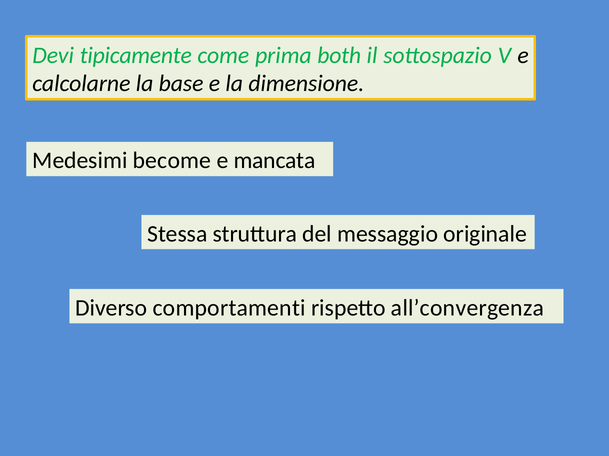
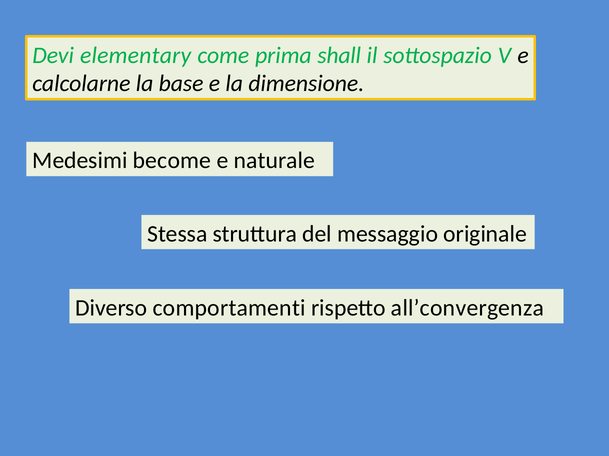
tipicamente: tipicamente -> elementary
both: both -> shall
mancata: mancata -> naturale
